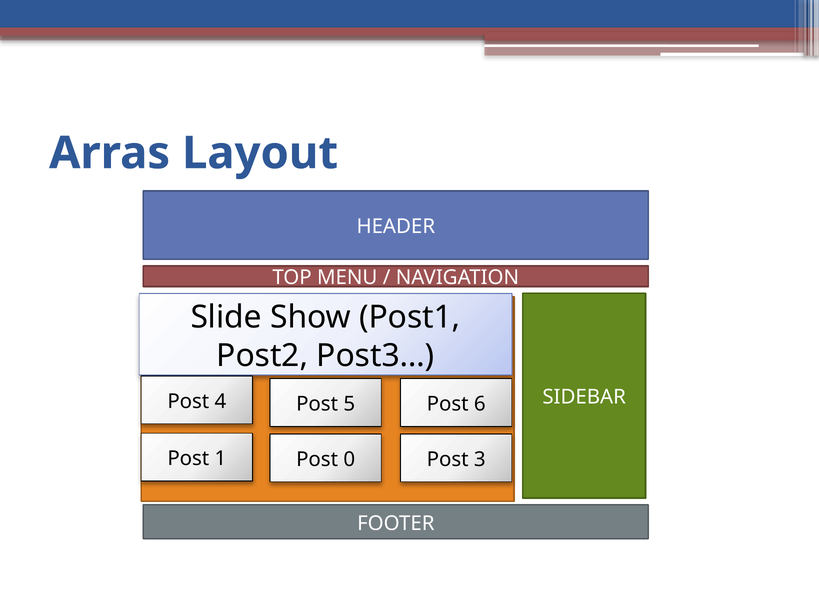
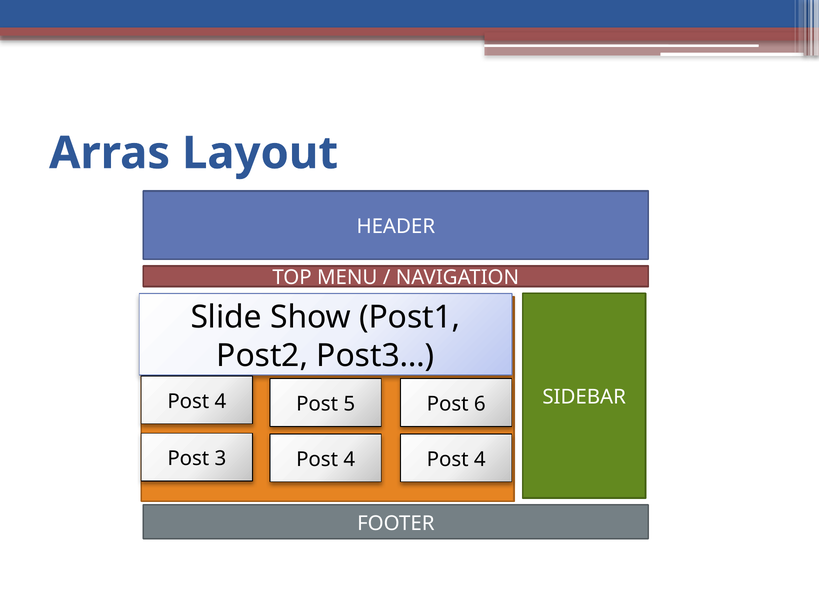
1: 1 -> 3
0 at (349, 460): 0 -> 4
3 at (480, 460): 3 -> 4
